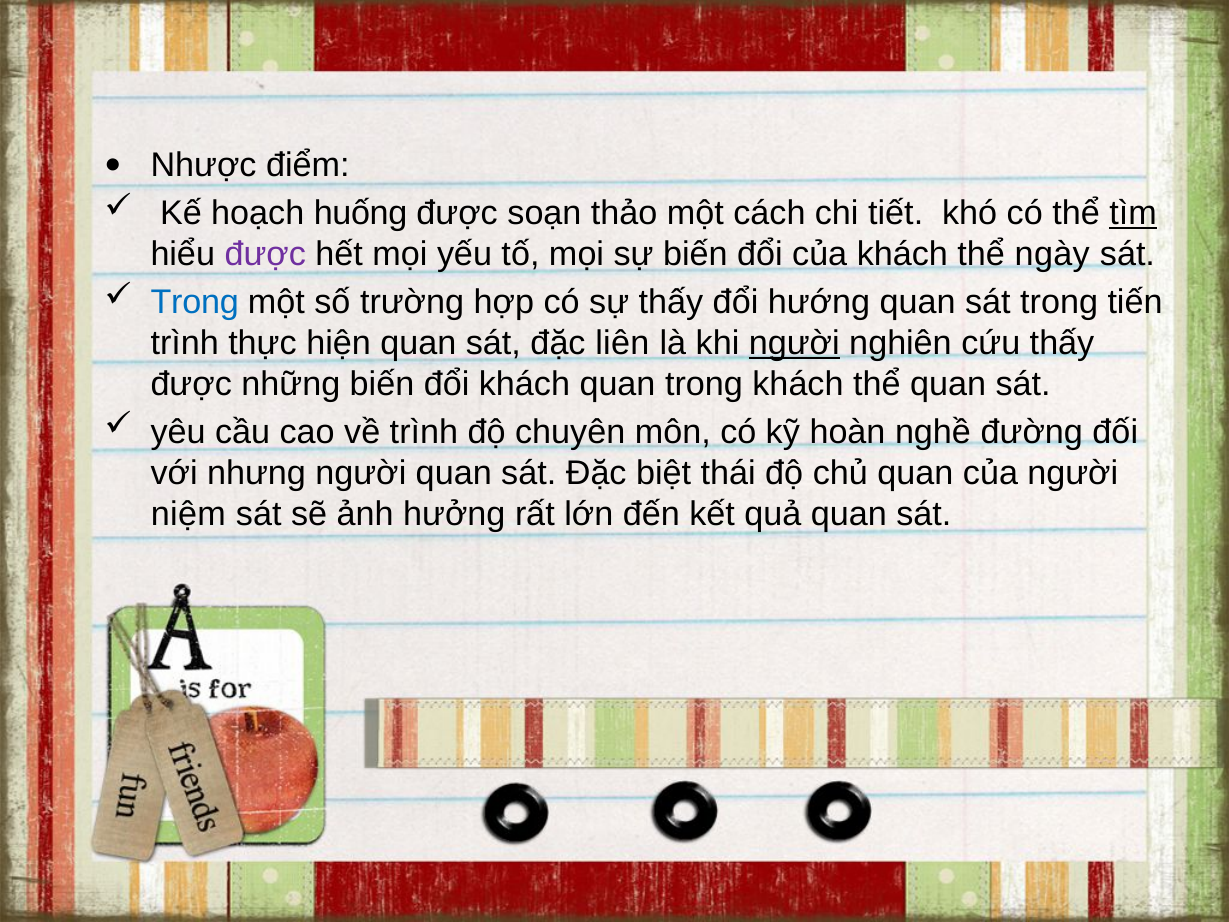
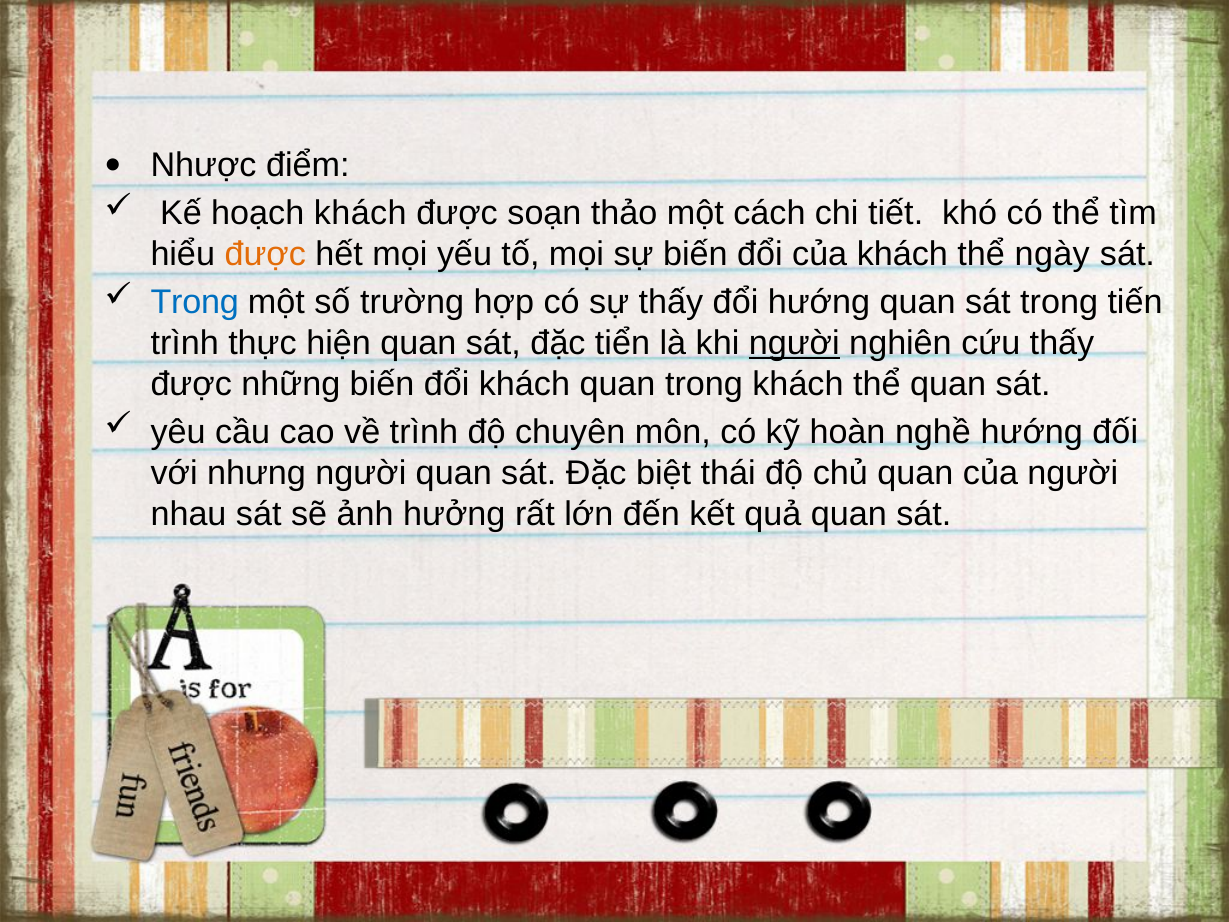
hoạch huống: huống -> khách
tìm underline: present -> none
được at (265, 254) colour: purple -> orange
liên: liên -> tiển
nghề đường: đường -> hướng
niệm: niệm -> nhau
